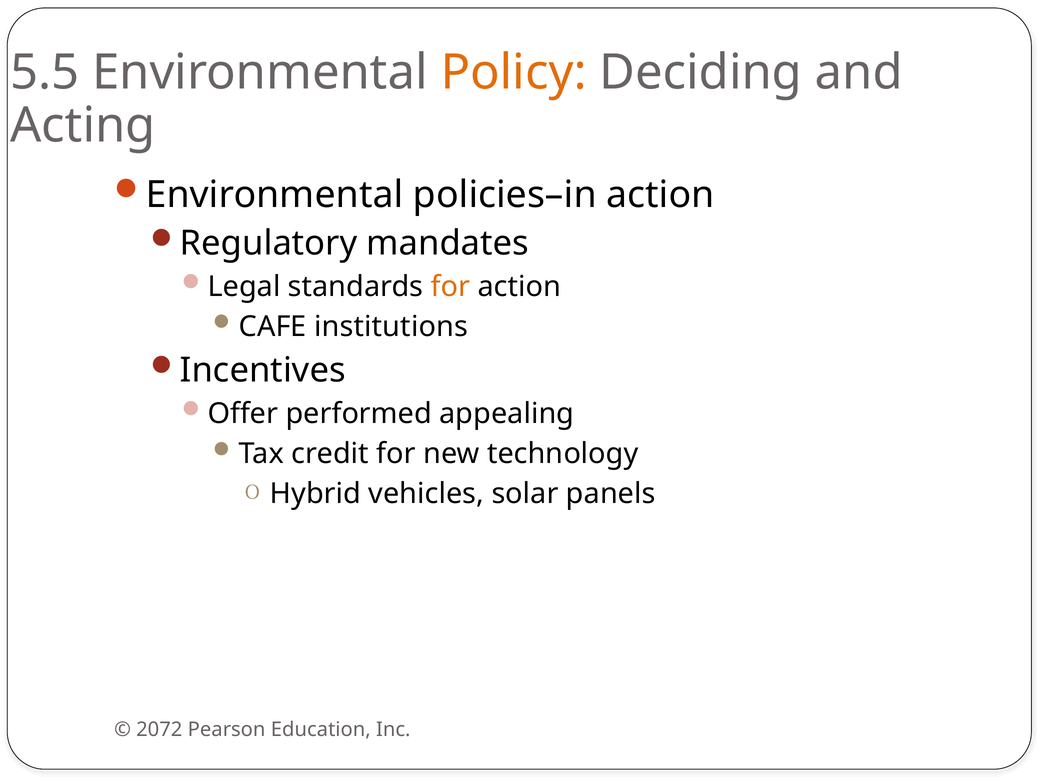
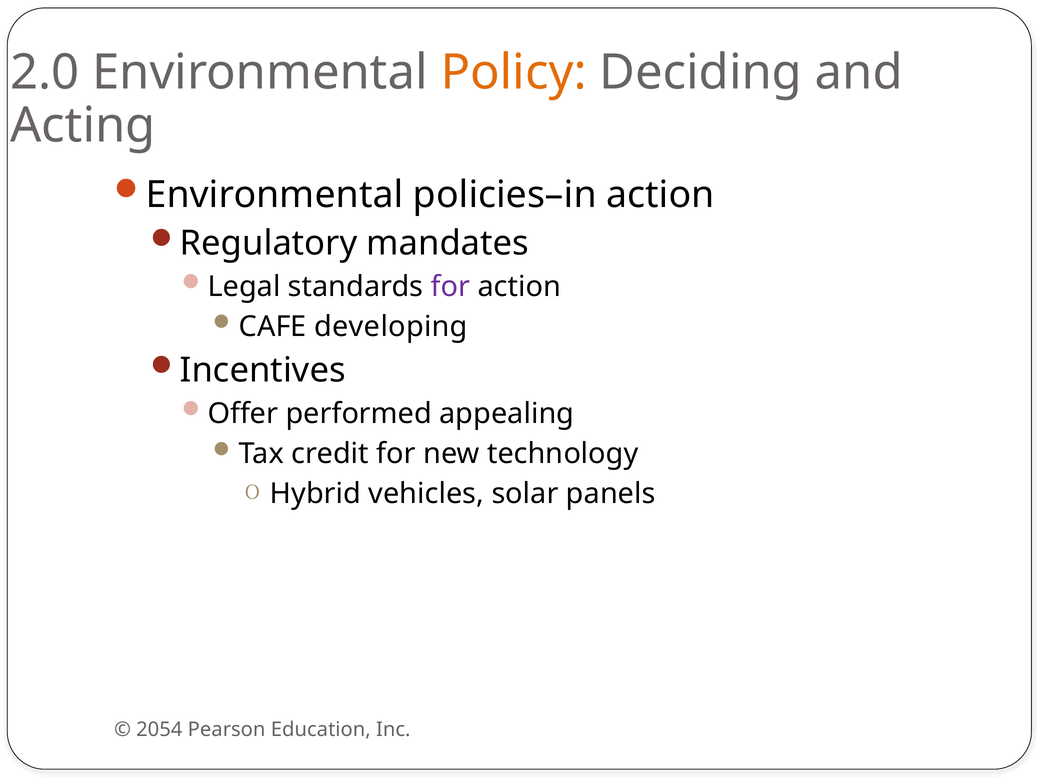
5.5: 5.5 -> 2.0
for at (450, 286) colour: orange -> purple
institutions: institutions -> developing
2072: 2072 -> 2054
